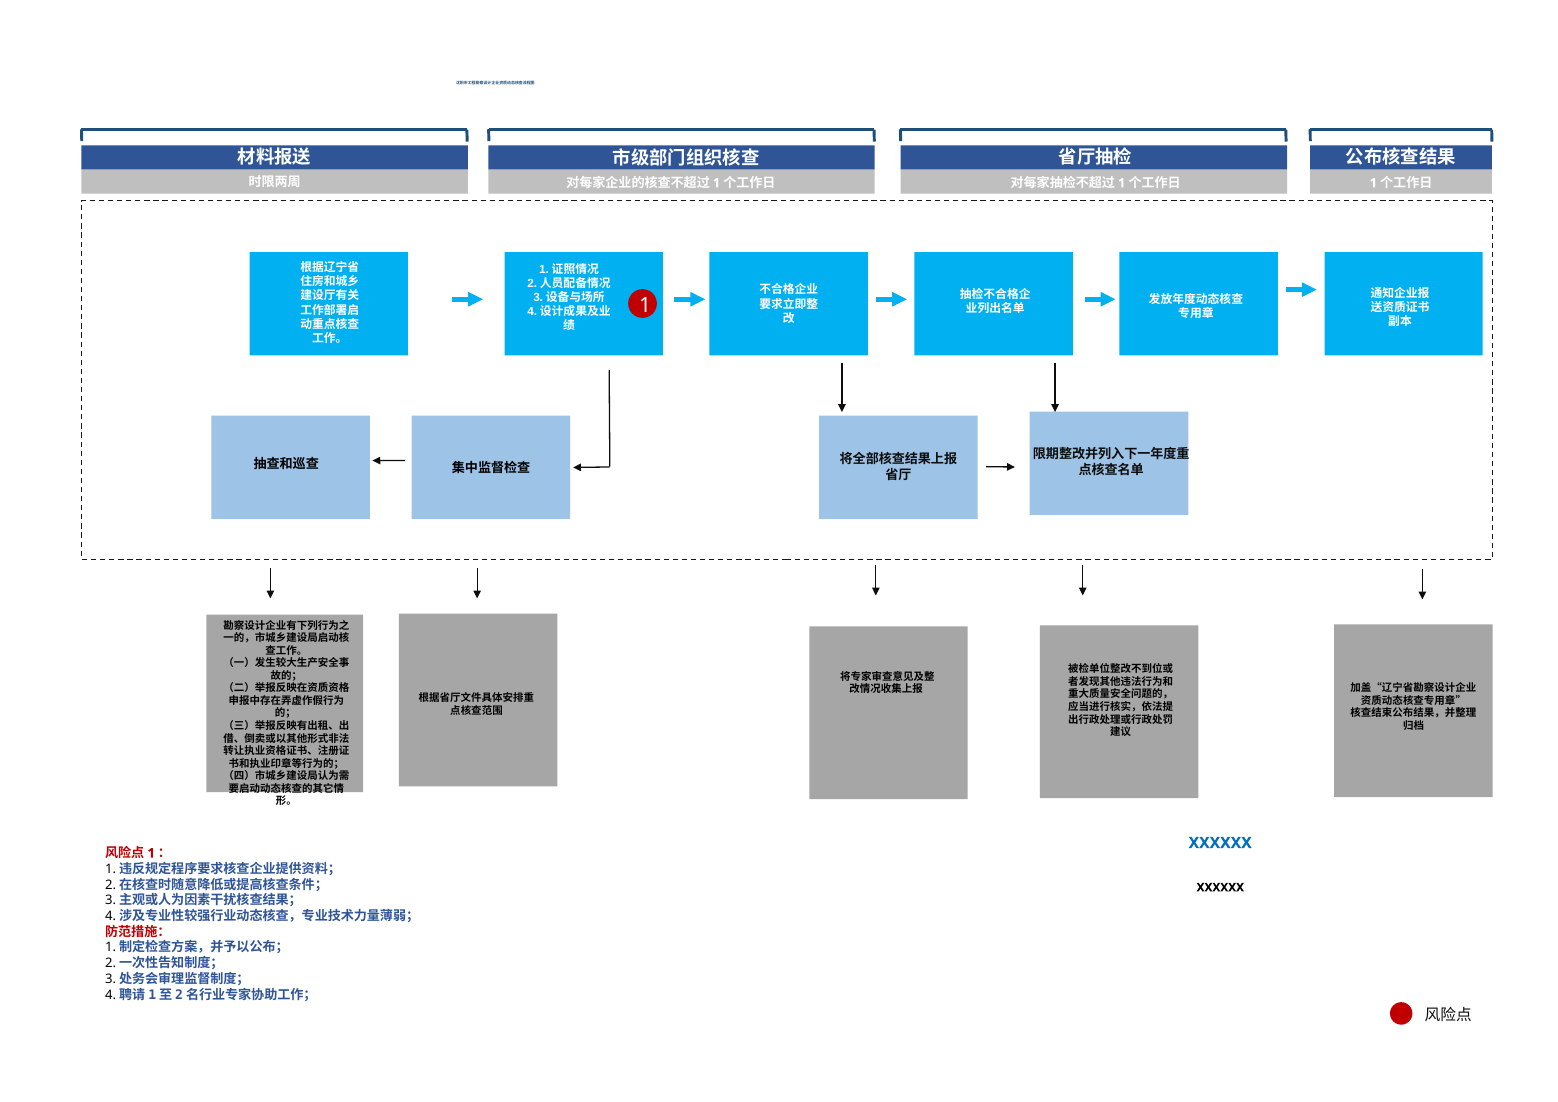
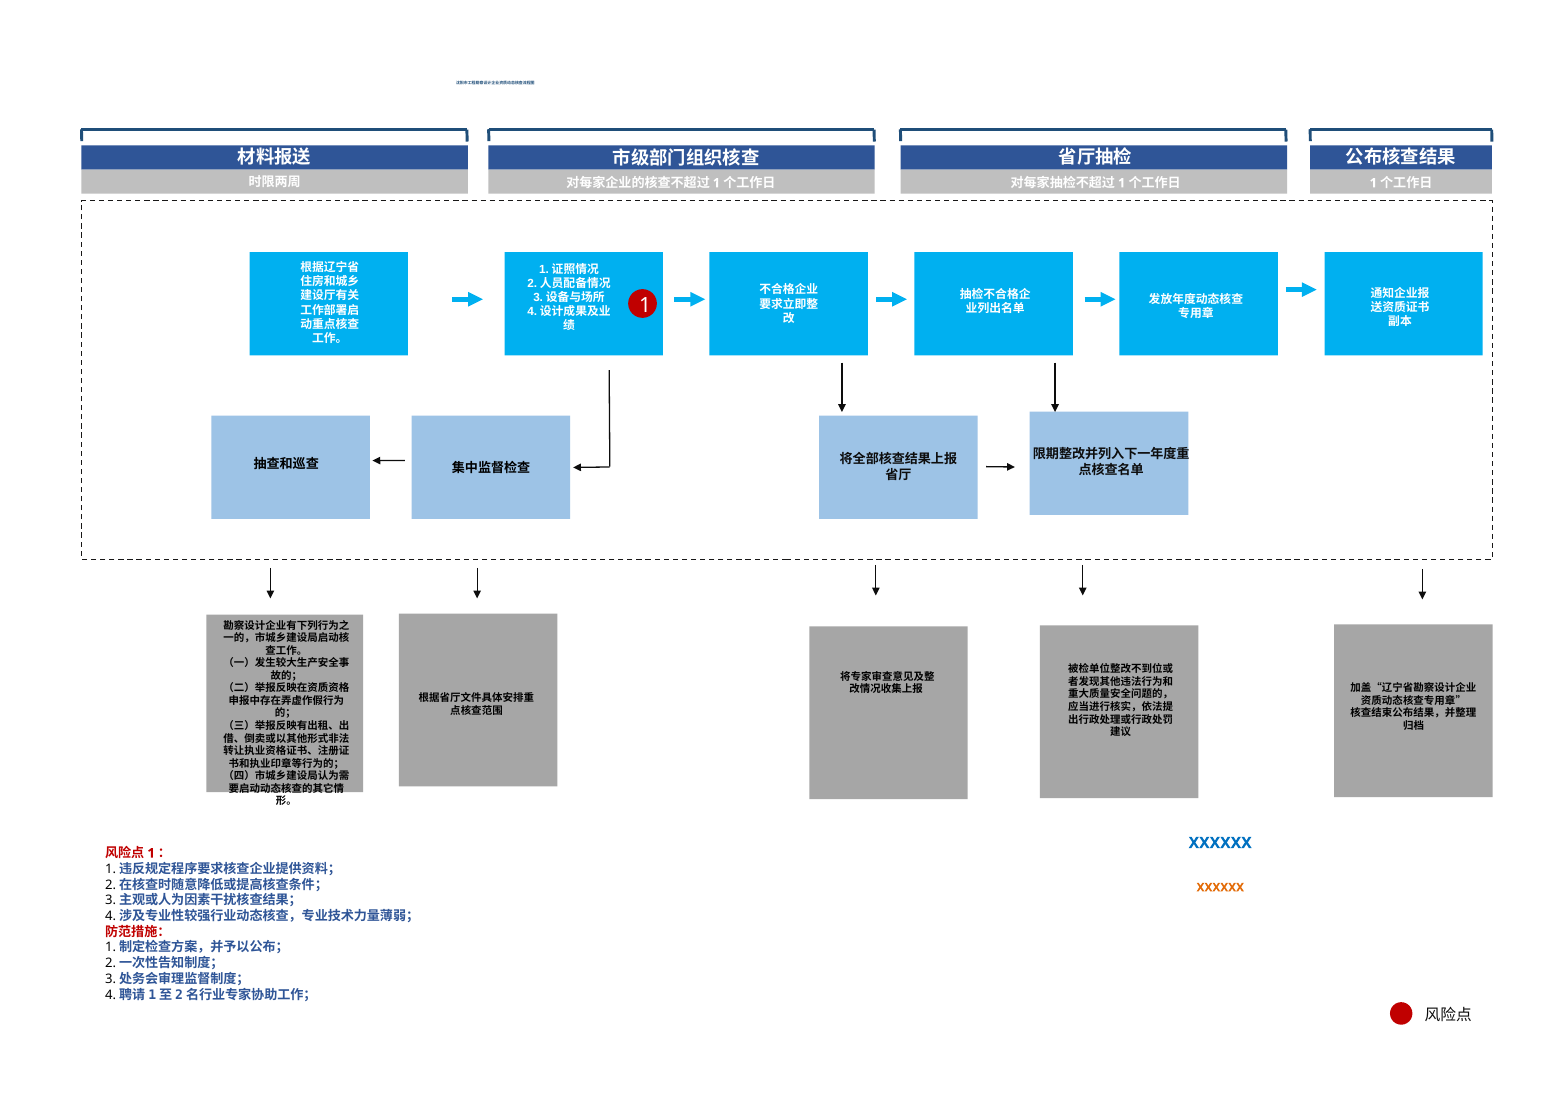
XXXXXX at (1220, 887) colour: black -> orange
